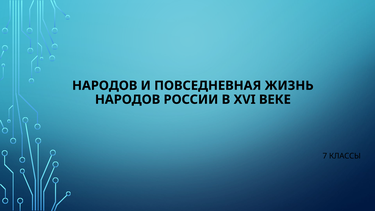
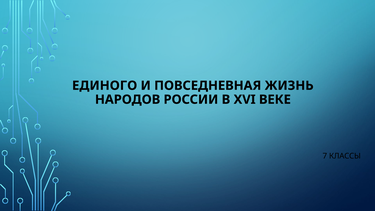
НАРОДОВ at (105, 86): НАРОДОВ -> ЕДИНОГО
